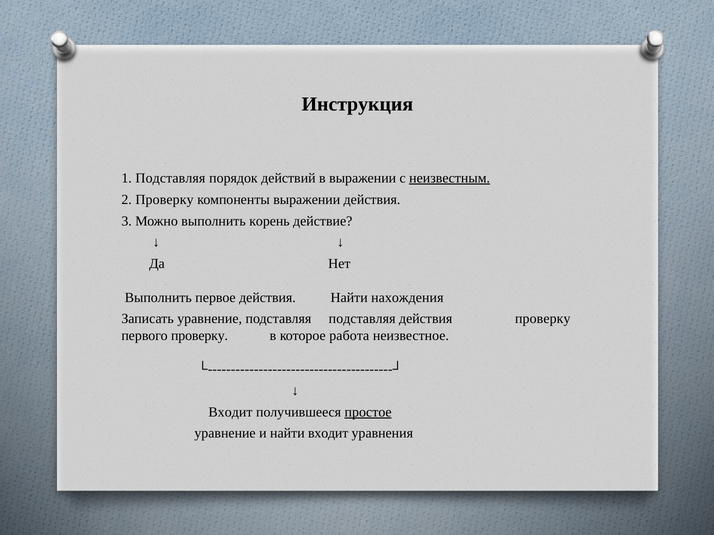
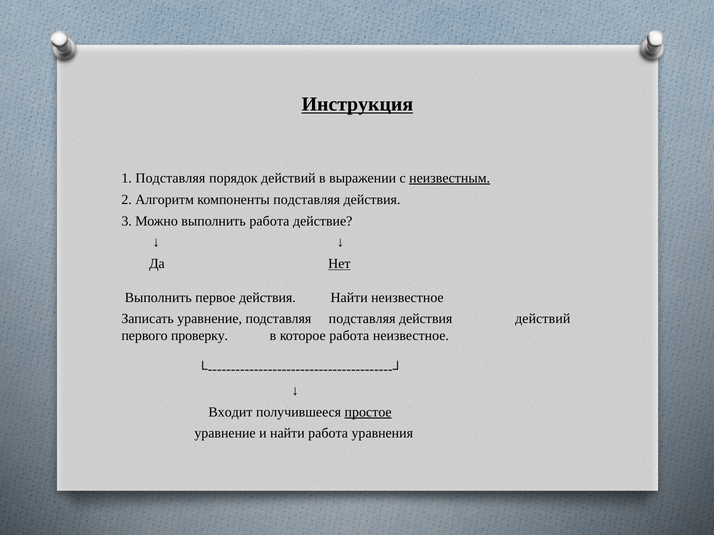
Инструкция underline: none -> present
2 Проверку: Проверку -> Алгоритм
компоненты выражении: выражении -> подставляя
выполнить корень: корень -> работа
Нет underline: none -> present
Найти нахождения: нахождения -> неизвестное
действия проверку: проверку -> действий
найти входит: входит -> работа
